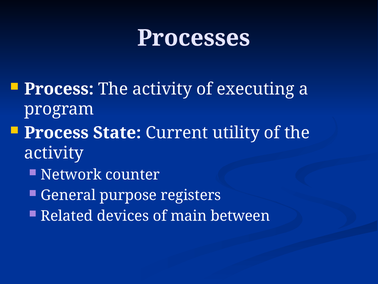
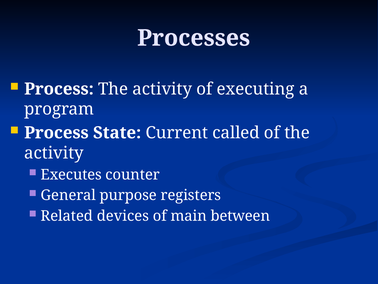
utility: utility -> called
Network: Network -> Executes
